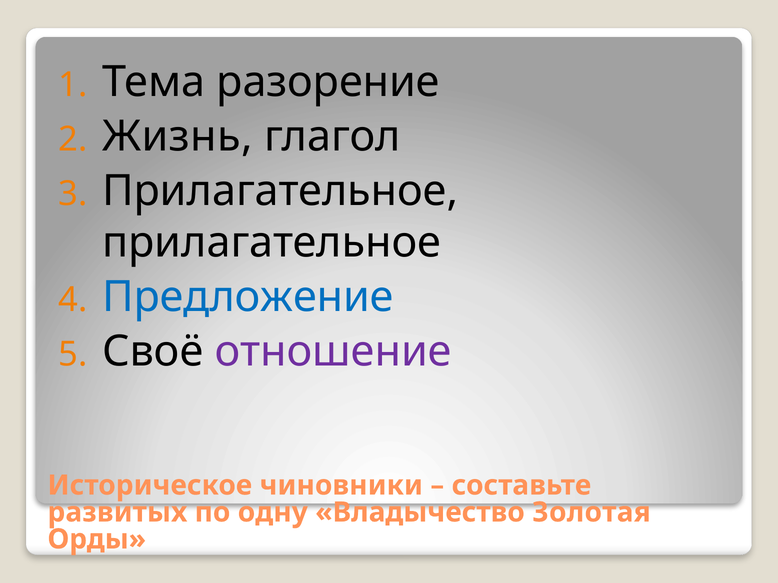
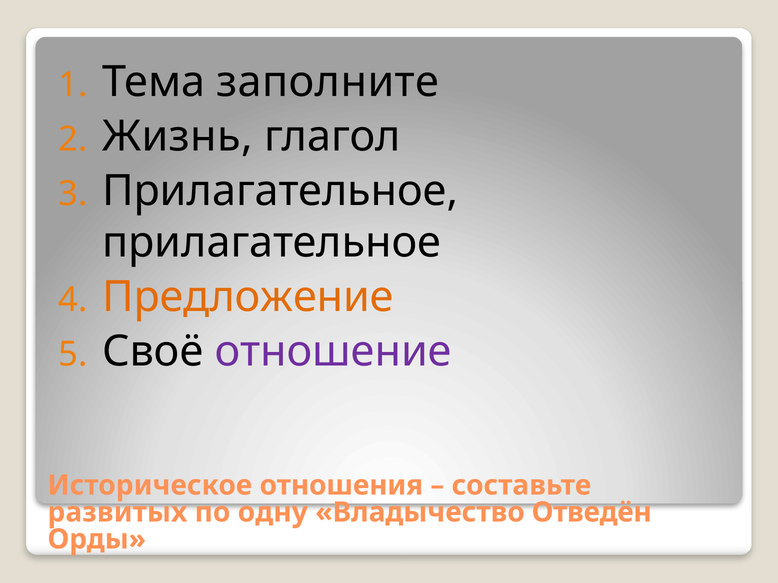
разорение: разорение -> заполните
Предложение colour: blue -> orange
чиновники: чиновники -> отношения
Золотая: Золотая -> Отведён
